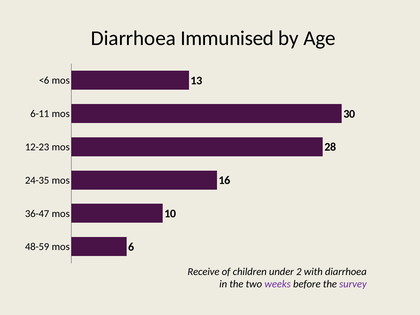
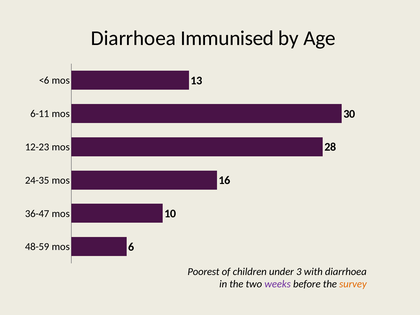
Receive: Receive -> Poorest
2: 2 -> 3
survey colour: purple -> orange
